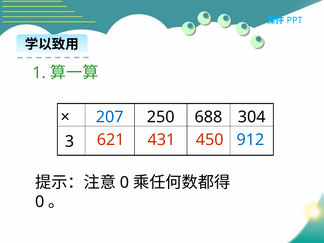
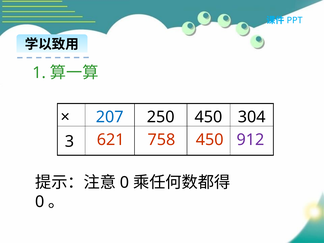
250 688: 688 -> 450
431: 431 -> 758
912 colour: blue -> purple
